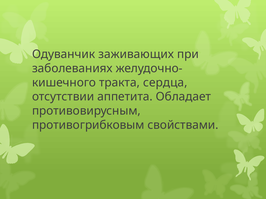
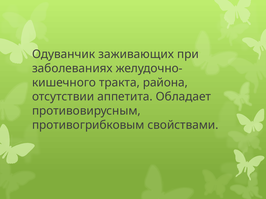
сердца: сердца -> района
